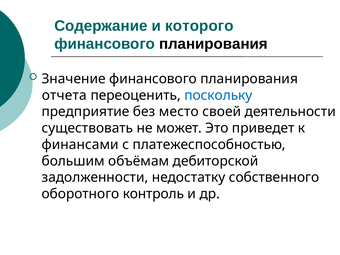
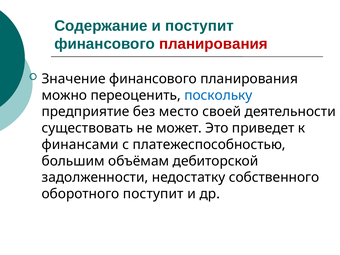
и которого: которого -> поступит
планирования at (213, 44) colour: black -> red
отчета: отчета -> можно
оборотного контроль: контроль -> поступит
